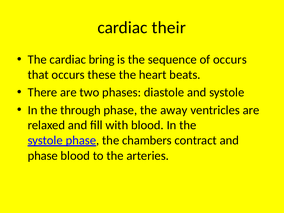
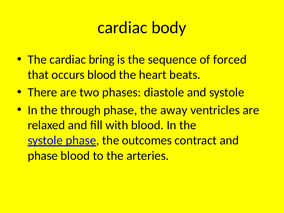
their: their -> body
of occurs: occurs -> forced
occurs these: these -> blood
chambers: chambers -> outcomes
